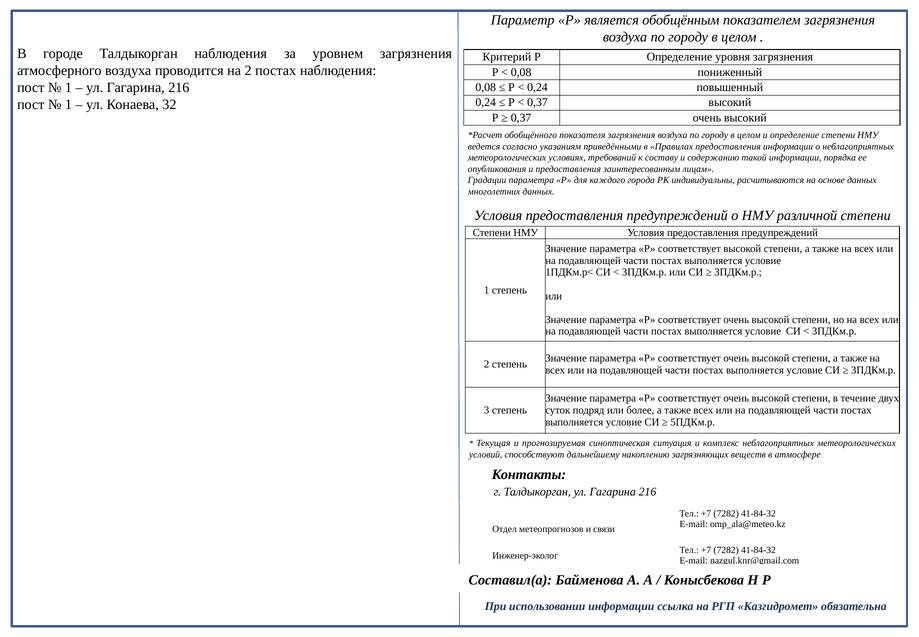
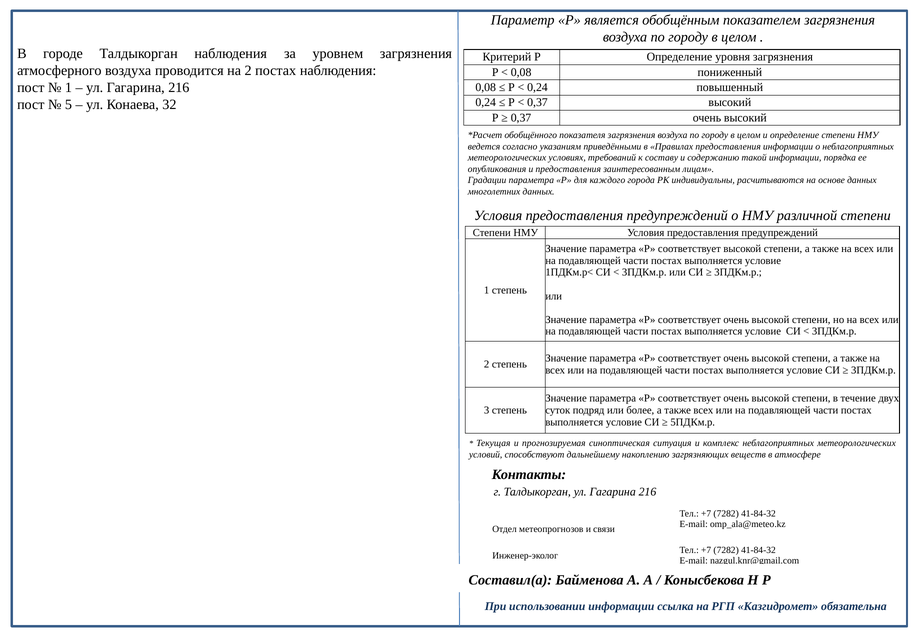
1 at (69, 104): 1 -> 5
